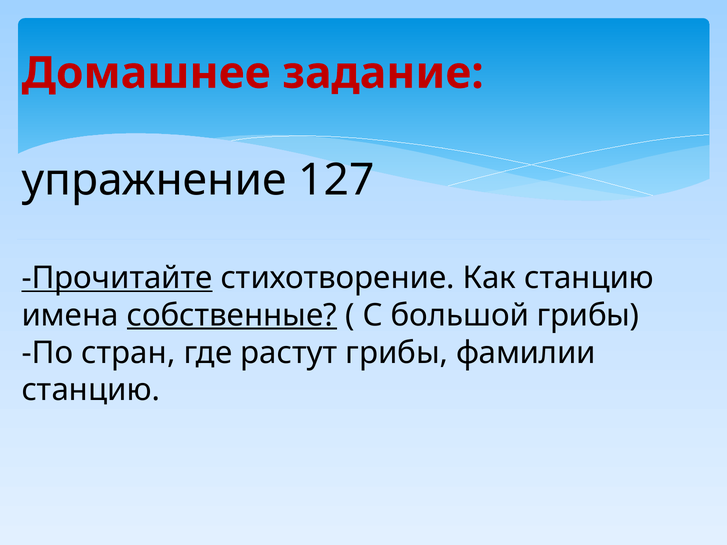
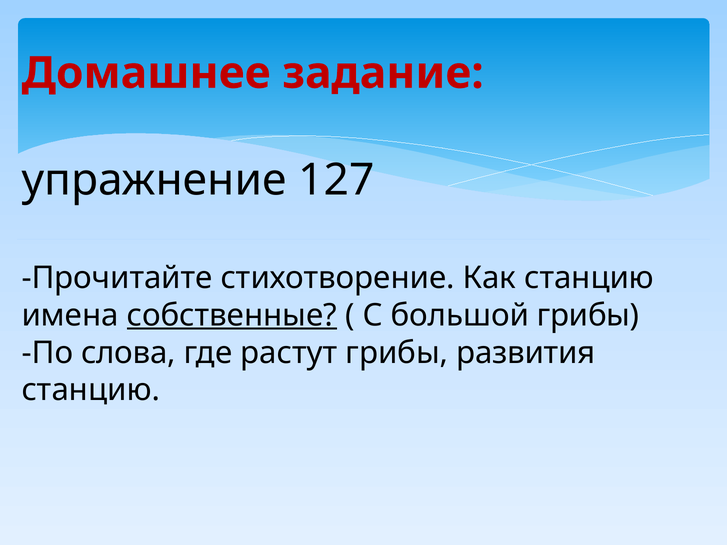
Прочитайте underline: present -> none
стран: стран -> слова
фамилии: фамилии -> развития
